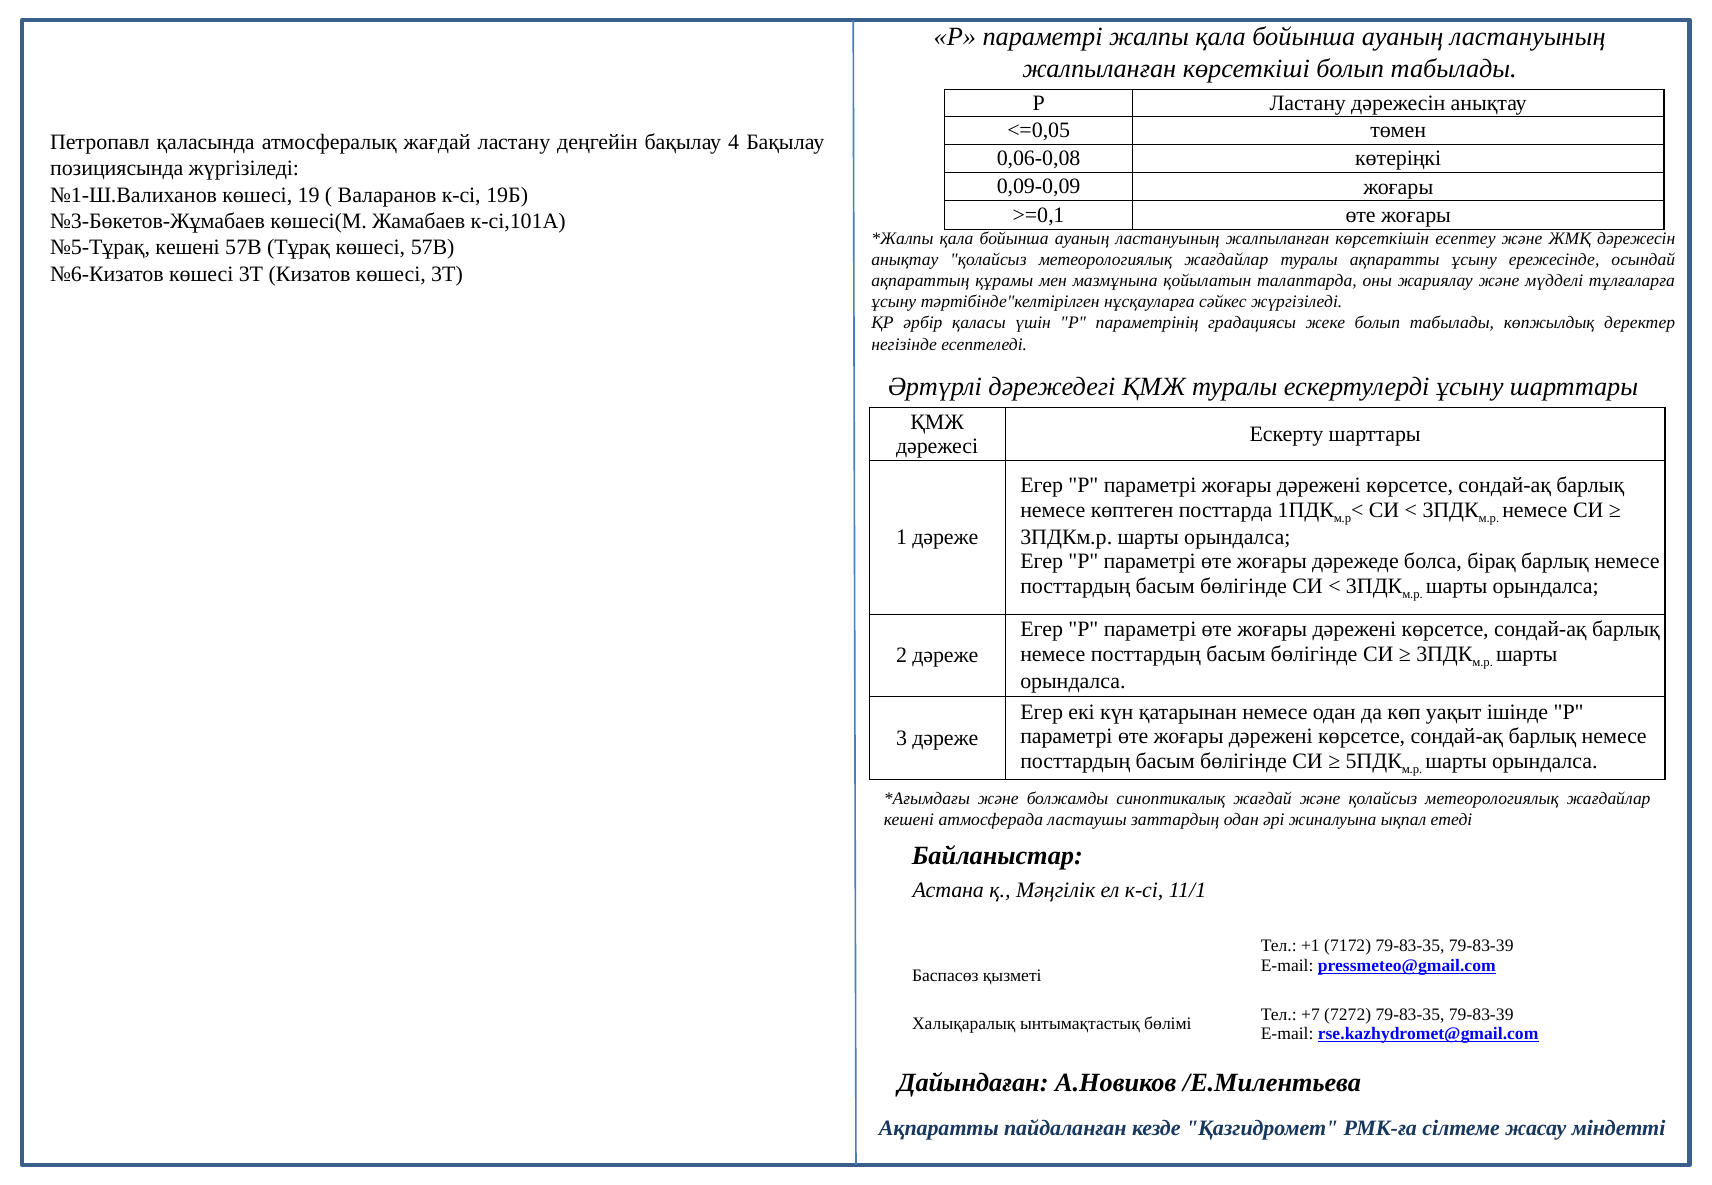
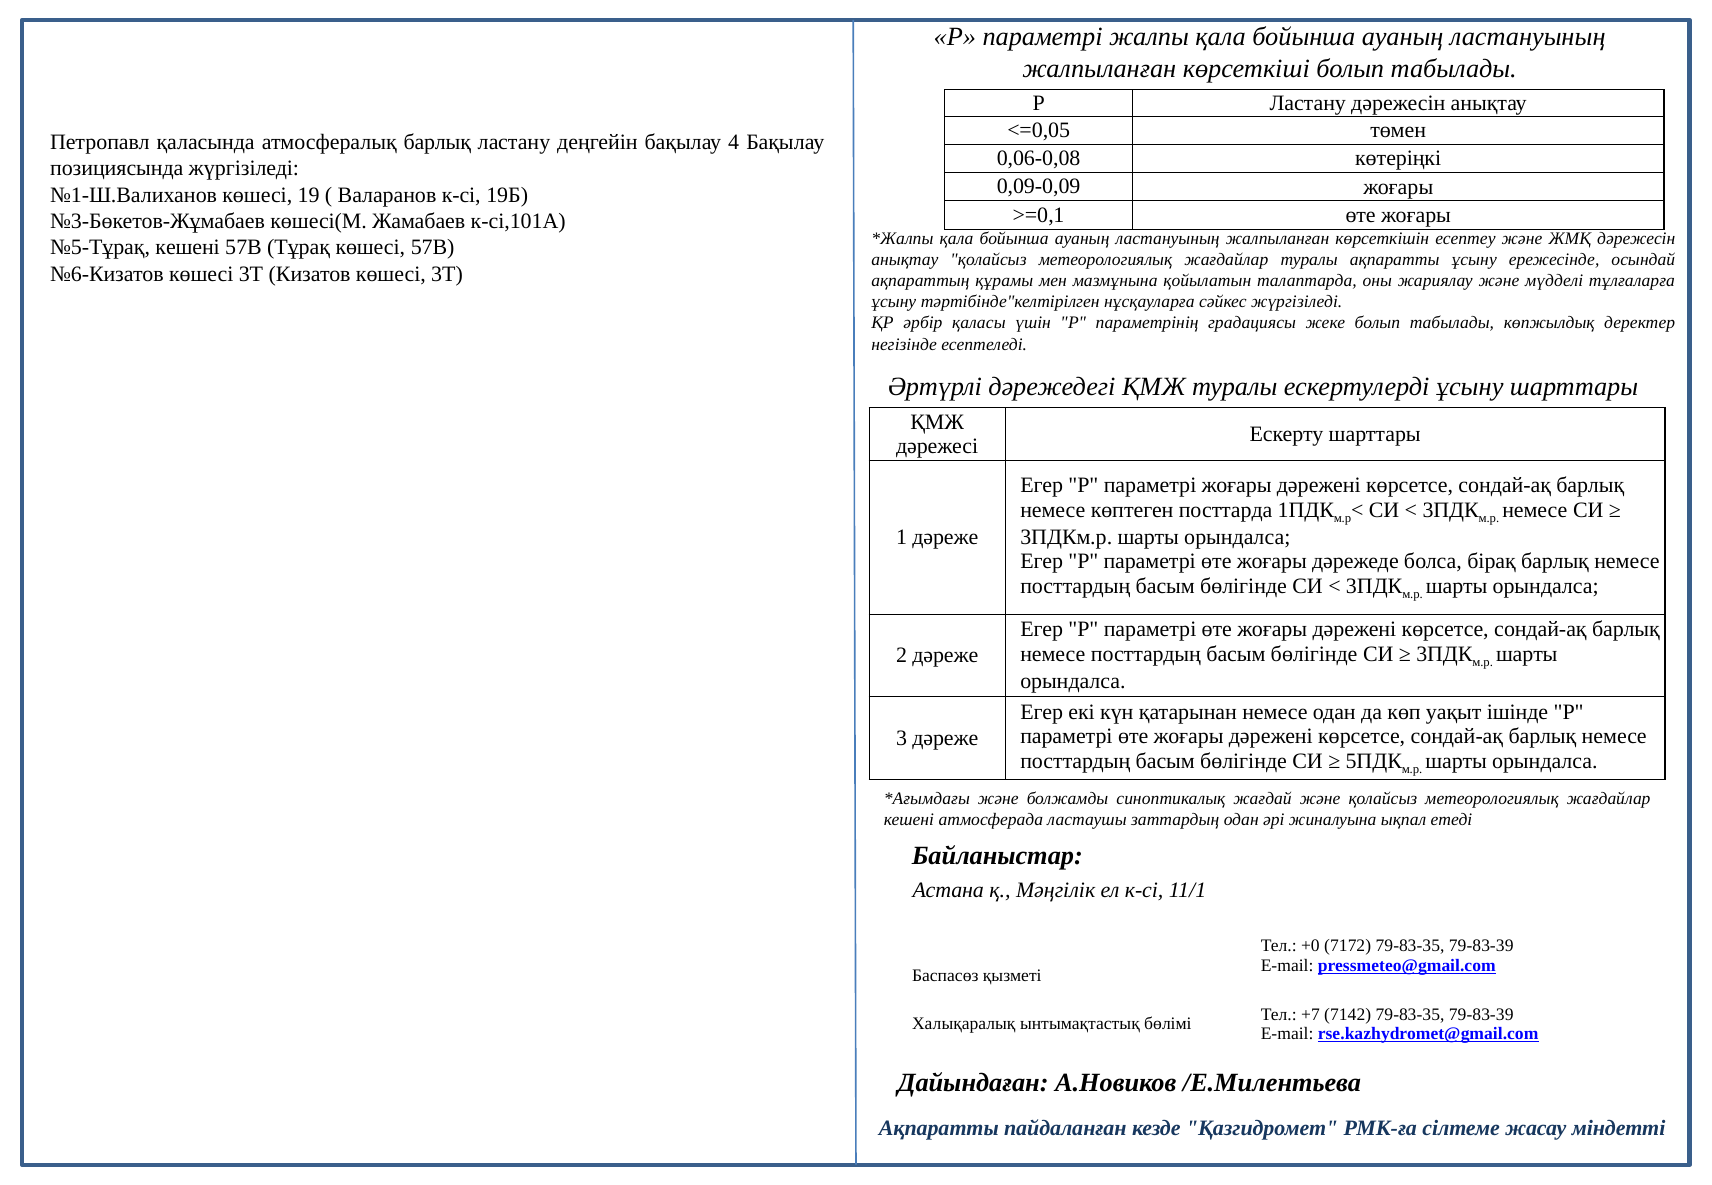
атмосфералық жағдай: жағдай -> барлық
+1: +1 -> +0
7272: 7272 -> 7142
